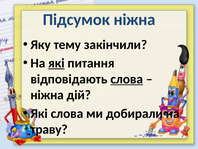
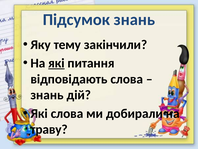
Підсумок ніжна: ніжна -> знань
слова at (127, 79) underline: present -> none
ніжна at (47, 95): ніжна -> знань
